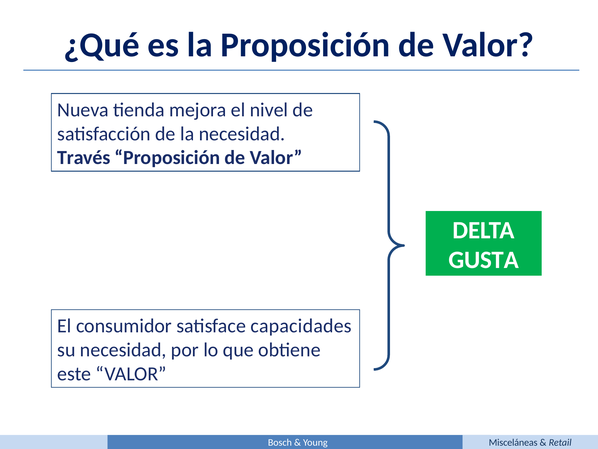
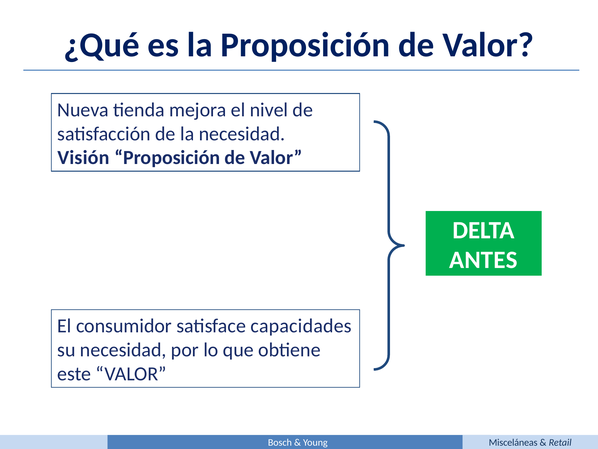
Través: Través -> Visión
GUSTA: GUSTA -> ANTES
